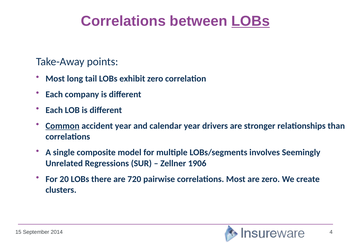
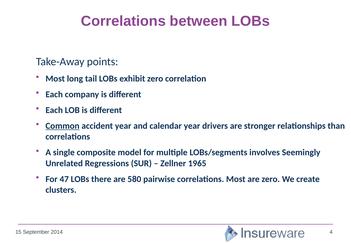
LOBs at (251, 21) underline: present -> none
1906: 1906 -> 1965
20: 20 -> 47
720: 720 -> 580
